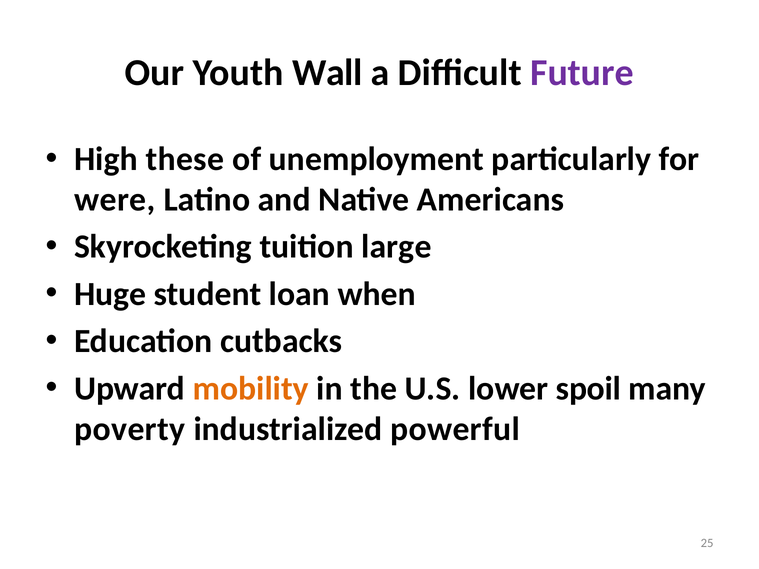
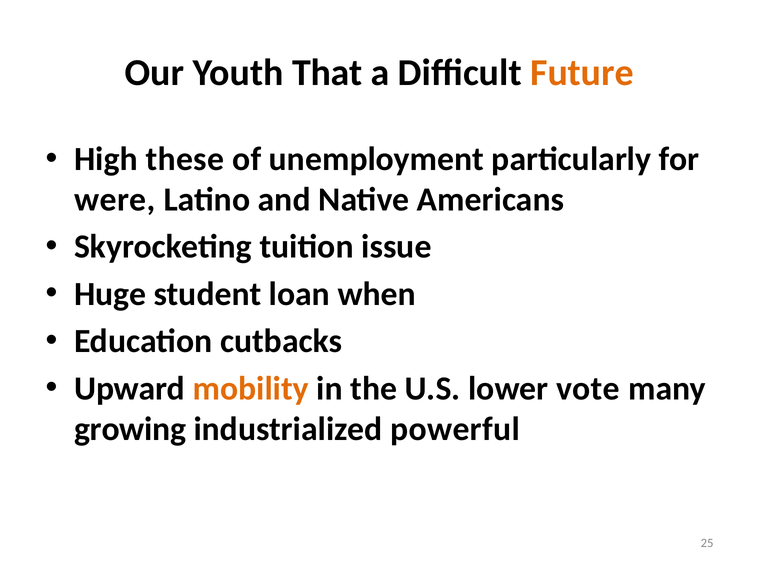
Wall: Wall -> That
Future colour: purple -> orange
large: large -> issue
spoil: spoil -> vote
poverty: poverty -> growing
